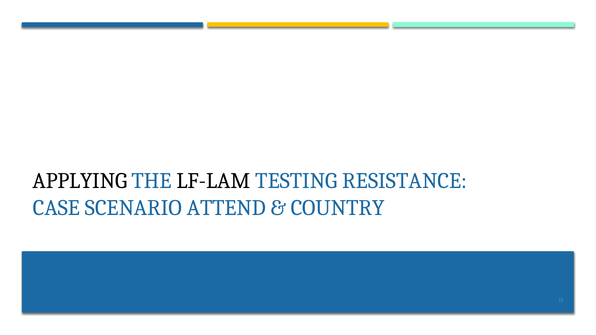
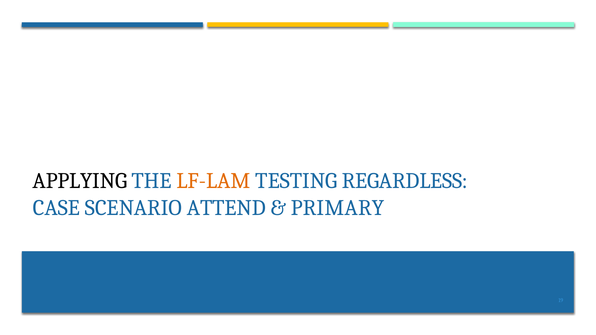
LF-LAM colour: black -> orange
RESISTANCE: RESISTANCE -> REGARDLESS
COUNTRY: COUNTRY -> PRIMARY
